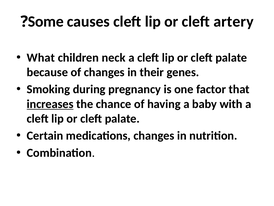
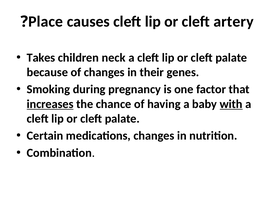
Some: Some -> Place
What: What -> Takes
with underline: none -> present
